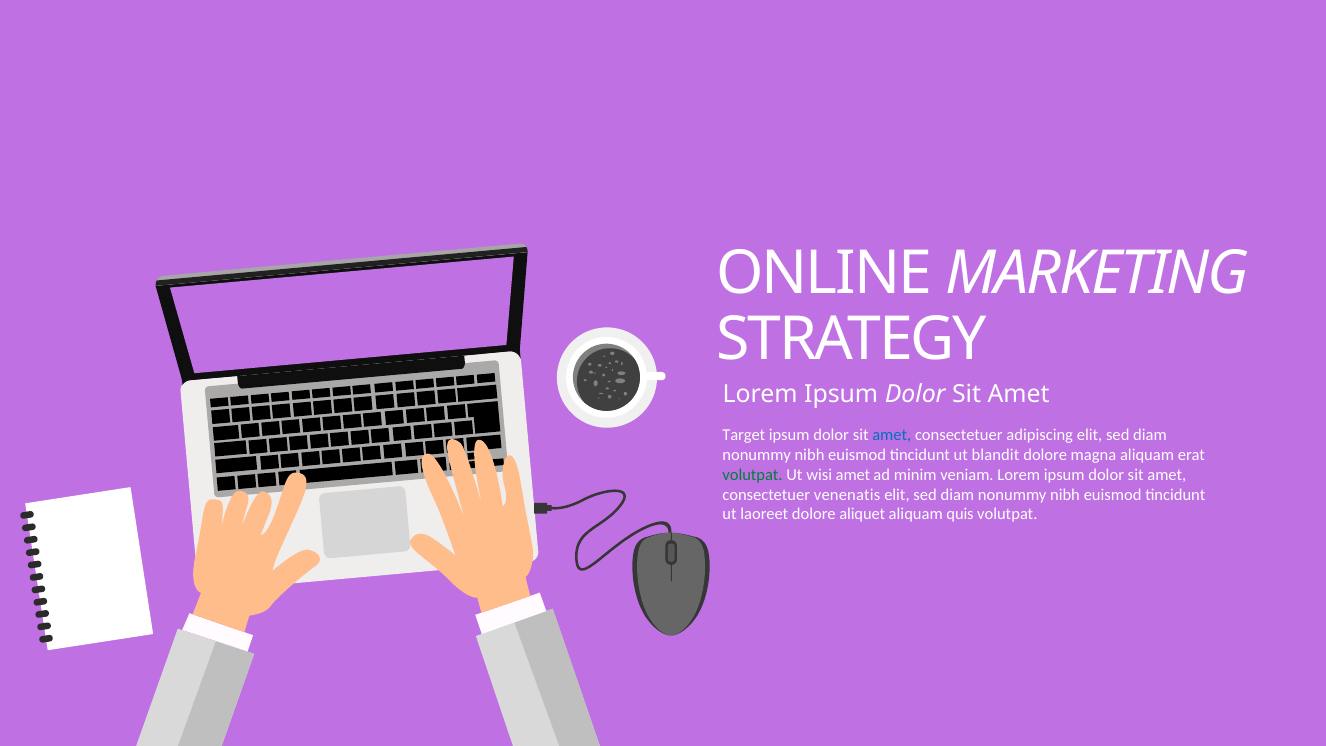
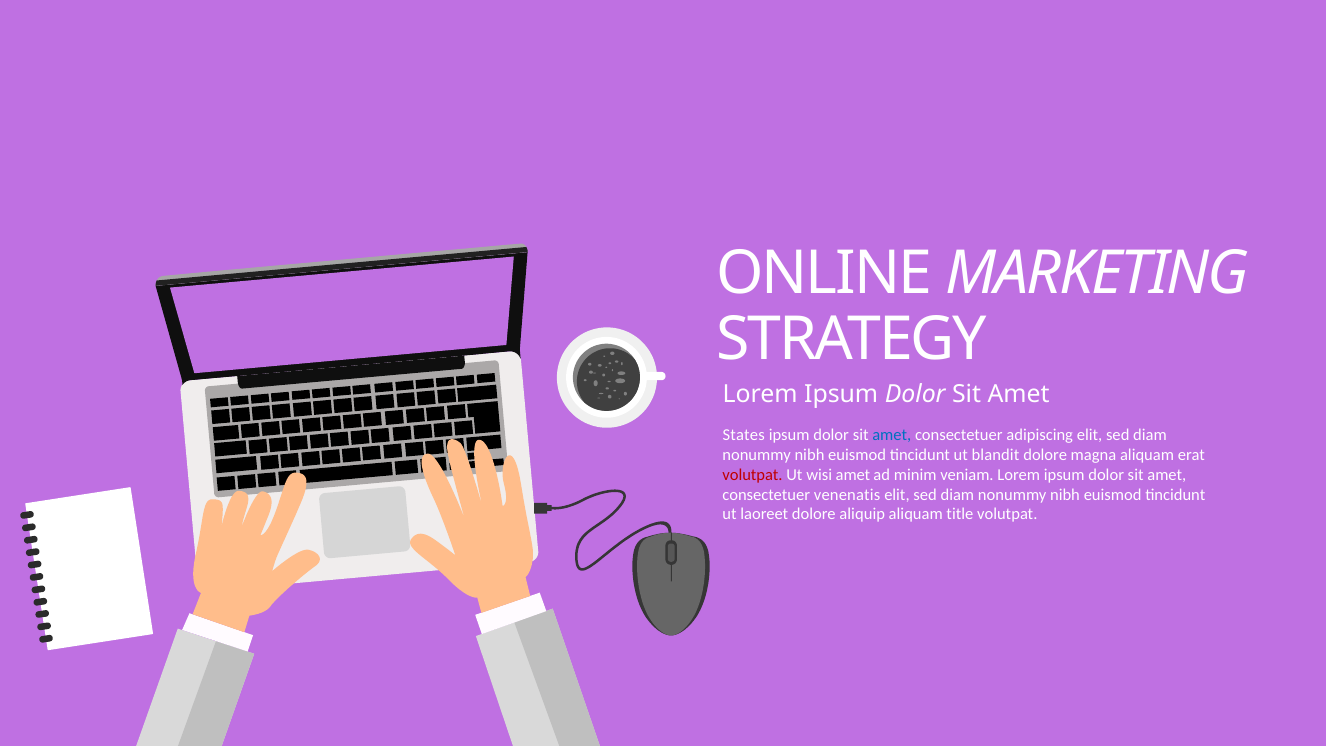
Target: Target -> States
volutpat at (753, 475) colour: green -> red
aliquet: aliquet -> aliquip
quis: quis -> title
